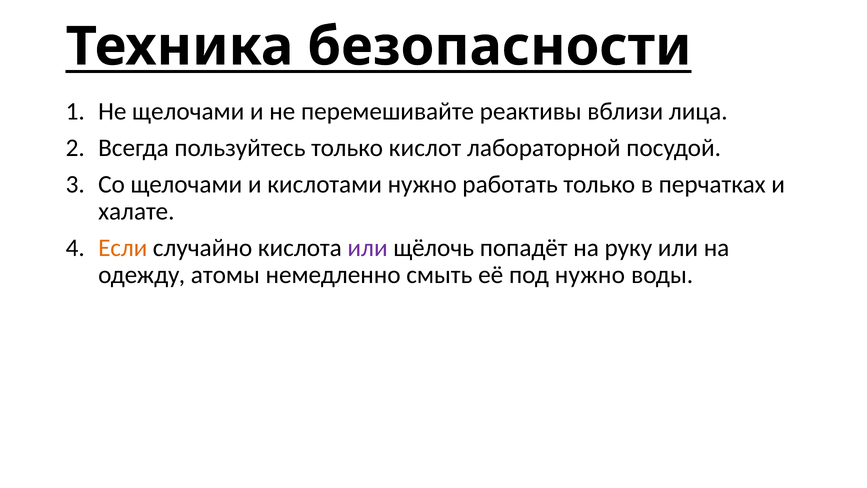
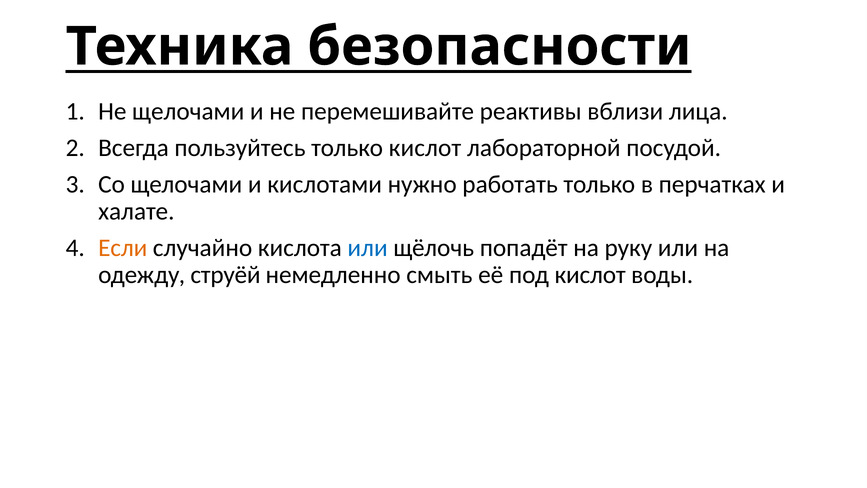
или at (368, 248) colour: purple -> blue
атомы: атомы -> струёй
под нужно: нужно -> кислот
